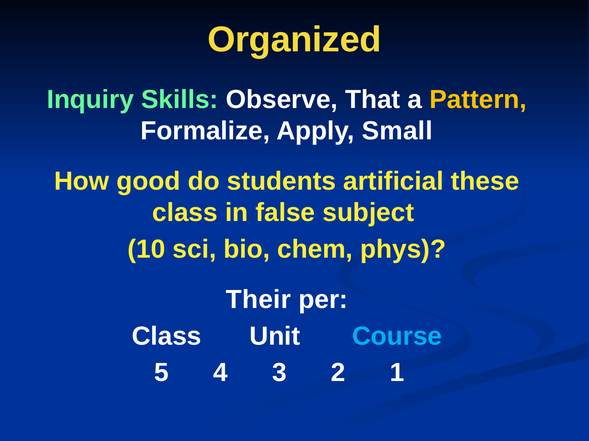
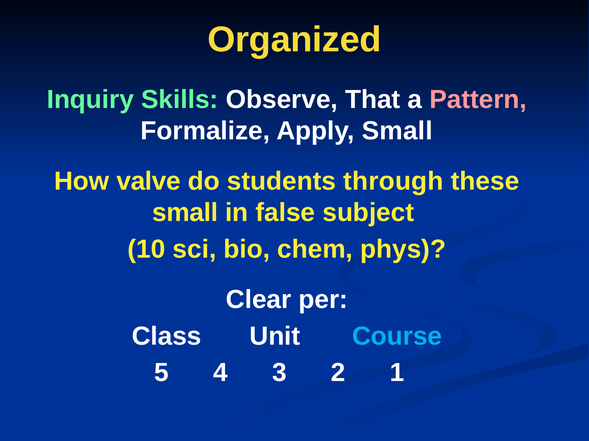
Pattern colour: yellow -> pink
good: good -> valve
artificial: artificial -> through
class at (185, 213): class -> small
Their: Their -> Clear
